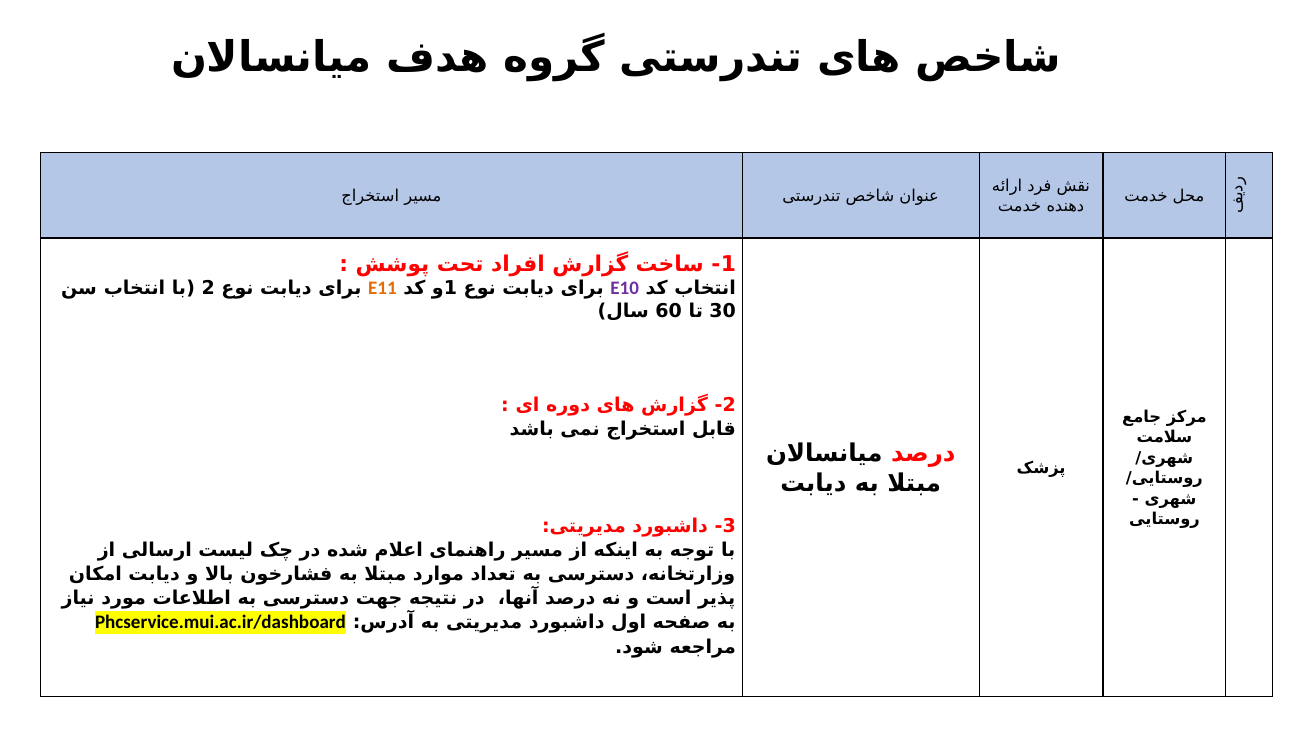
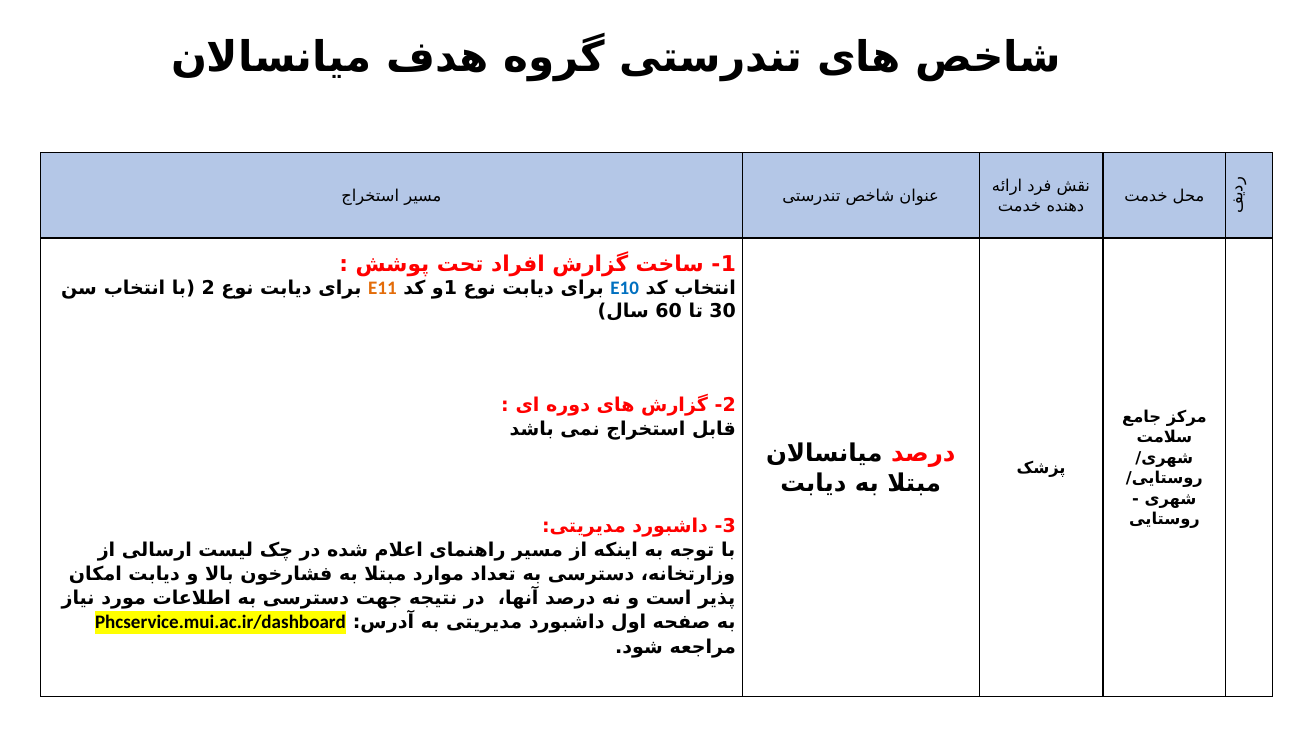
E10 colour: purple -> blue
